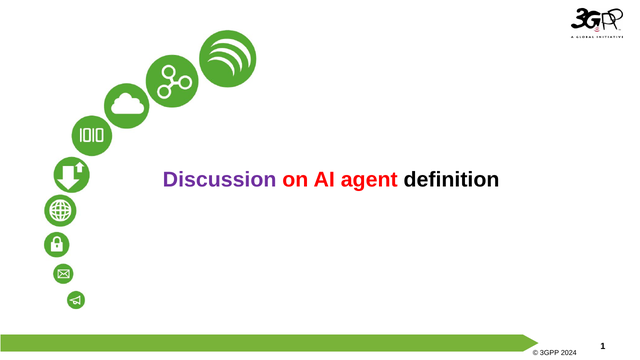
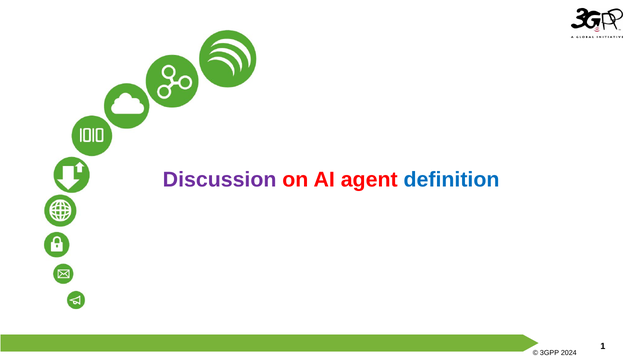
definition colour: black -> blue
